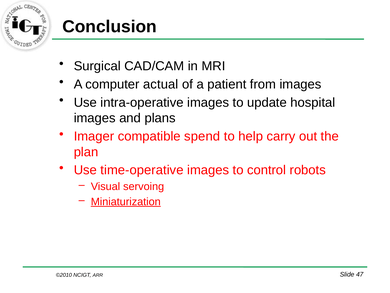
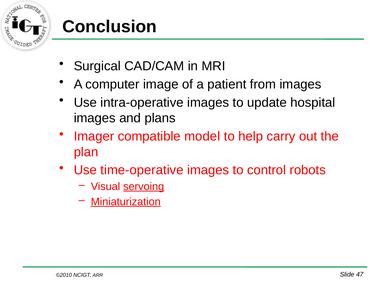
actual: actual -> image
spend: spend -> model
servoing underline: none -> present
